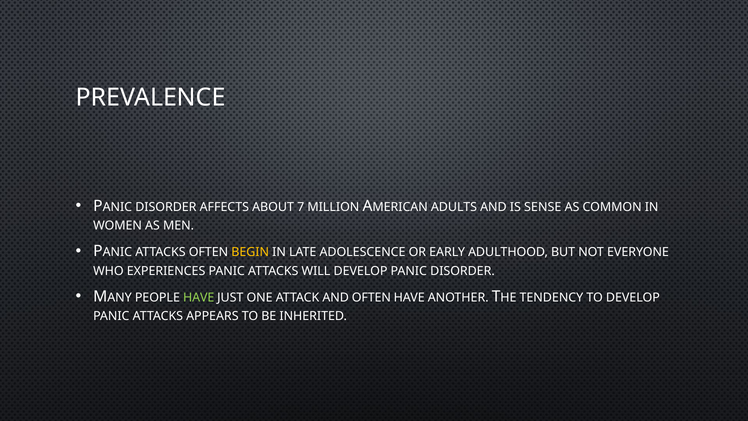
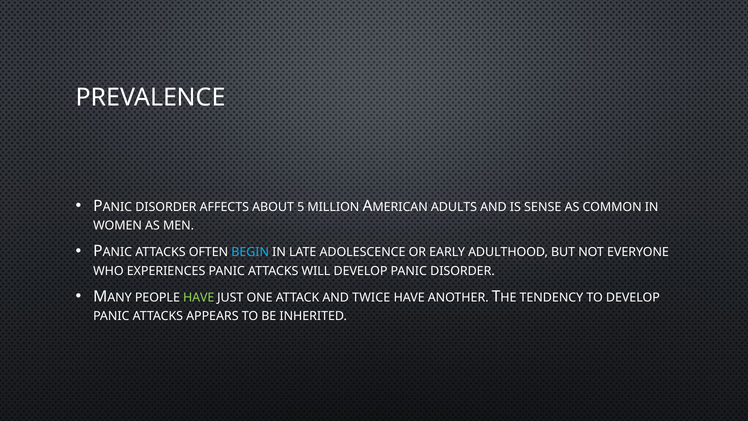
7: 7 -> 5
BEGIN colour: yellow -> light blue
AND OFTEN: OFTEN -> TWICE
